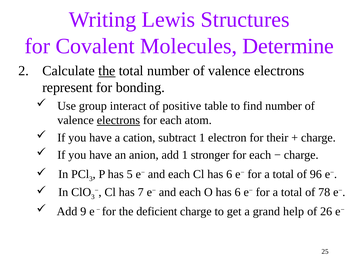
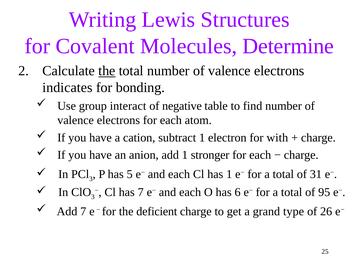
represent: represent -> indicates
positive: positive -> negative
electrons at (118, 120) underline: present -> none
their: their -> with
Cl has 6: 6 -> 1
96: 96 -> 31
78: 78 -> 95
Add 9: 9 -> 7
help: help -> type
